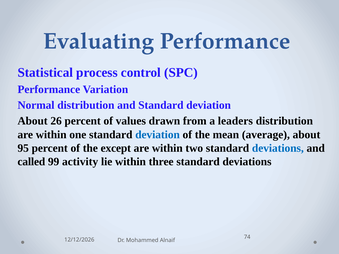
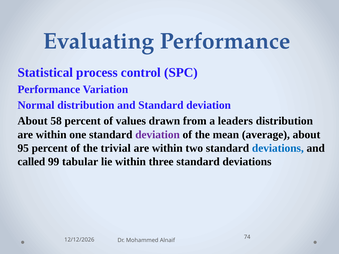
26: 26 -> 58
deviation at (158, 135) colour: blue -> purple
except: except -> trivial
activity: activity -> tabular
